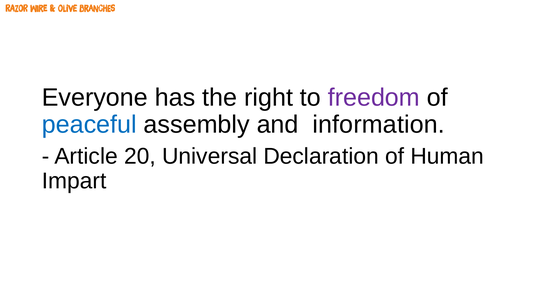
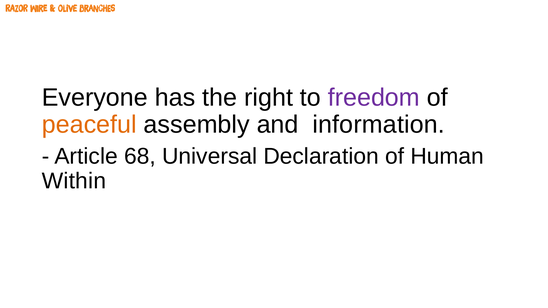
peaceful colour: blue -> orange
20: 20 -> 68
Impart: Impart -> Within
